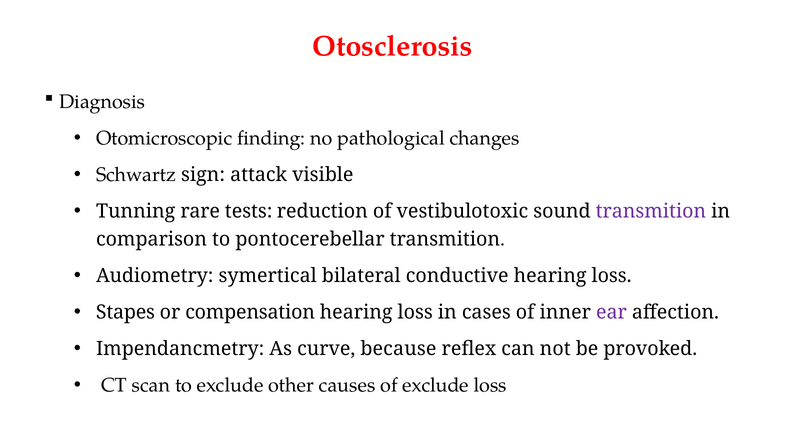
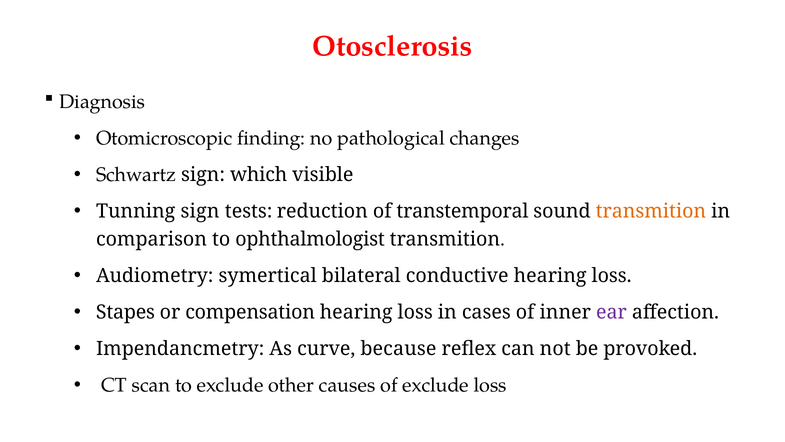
attack: attack -> which
Tunning rare: rare -> sign
vestibulotoxic: vestibulotoxic -> transtemporal
transmition at (651, 211) colour: purple -> orange
pontocerebellar: pontocerebellar -> ophthalmologist
